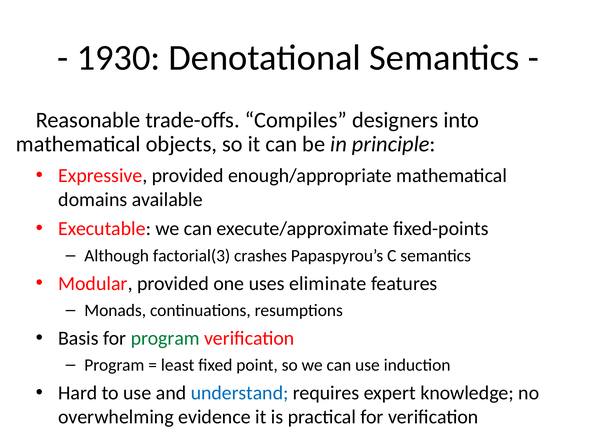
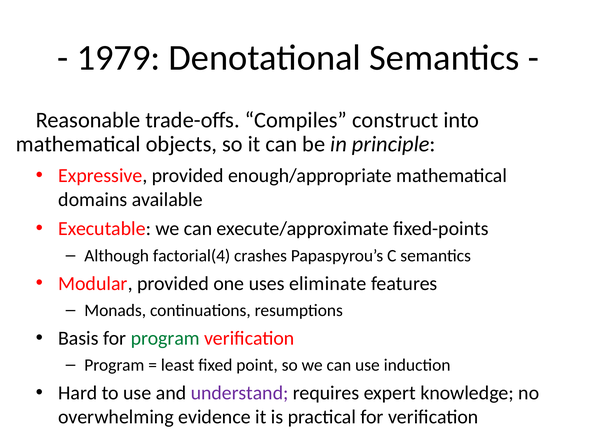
1930: 1930 -> 1979
designers: designers -> construct
factorial(3: factorial(3 -> factorial(4
understand colour: blue -> purple
